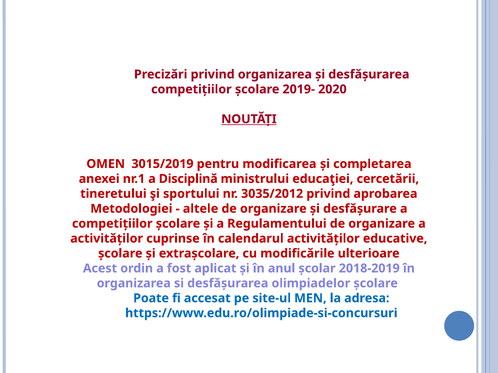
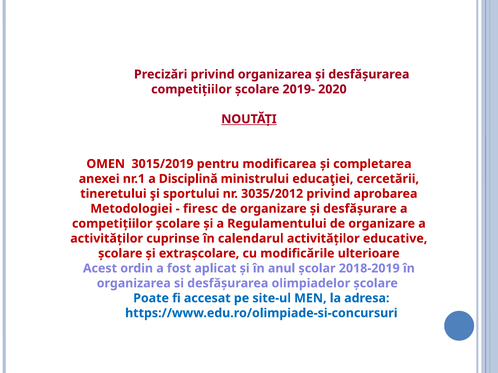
altele: altele -> firesc
